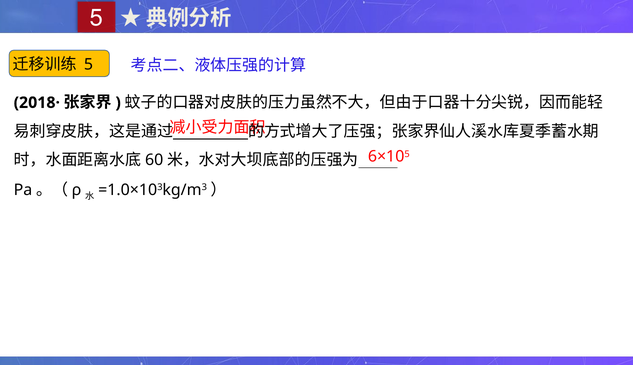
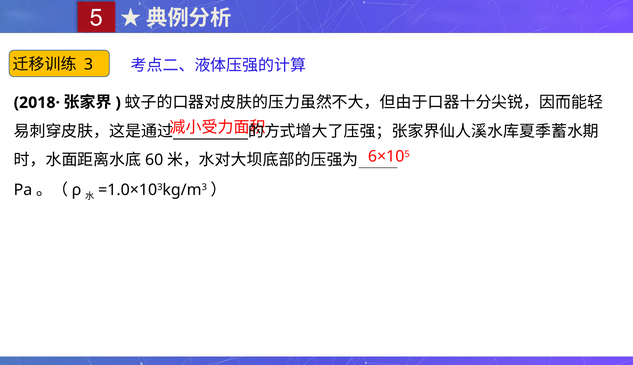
5 at (88, 65): 5 -> 3
